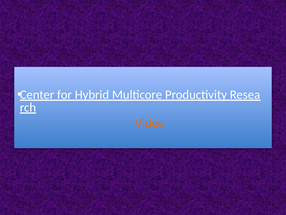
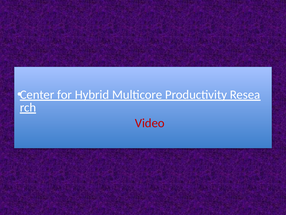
Video colour: orange -> red
